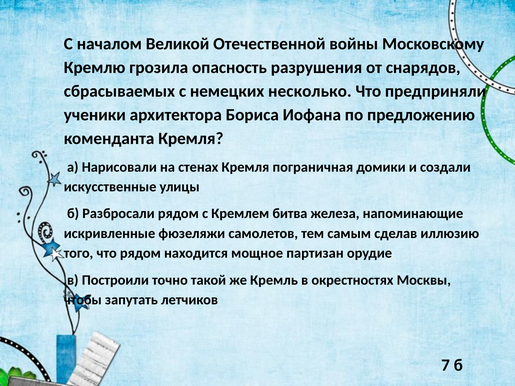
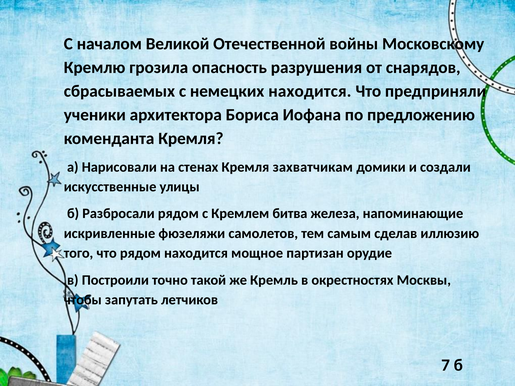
немецких несколько: несколько -> находится
пограничная: пограничная -> захватчикам
